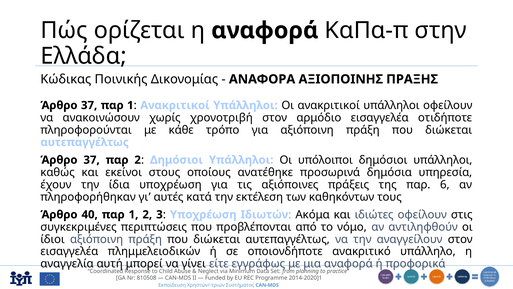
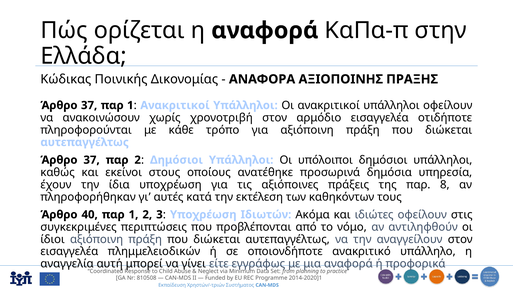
6: 6 -> 8
